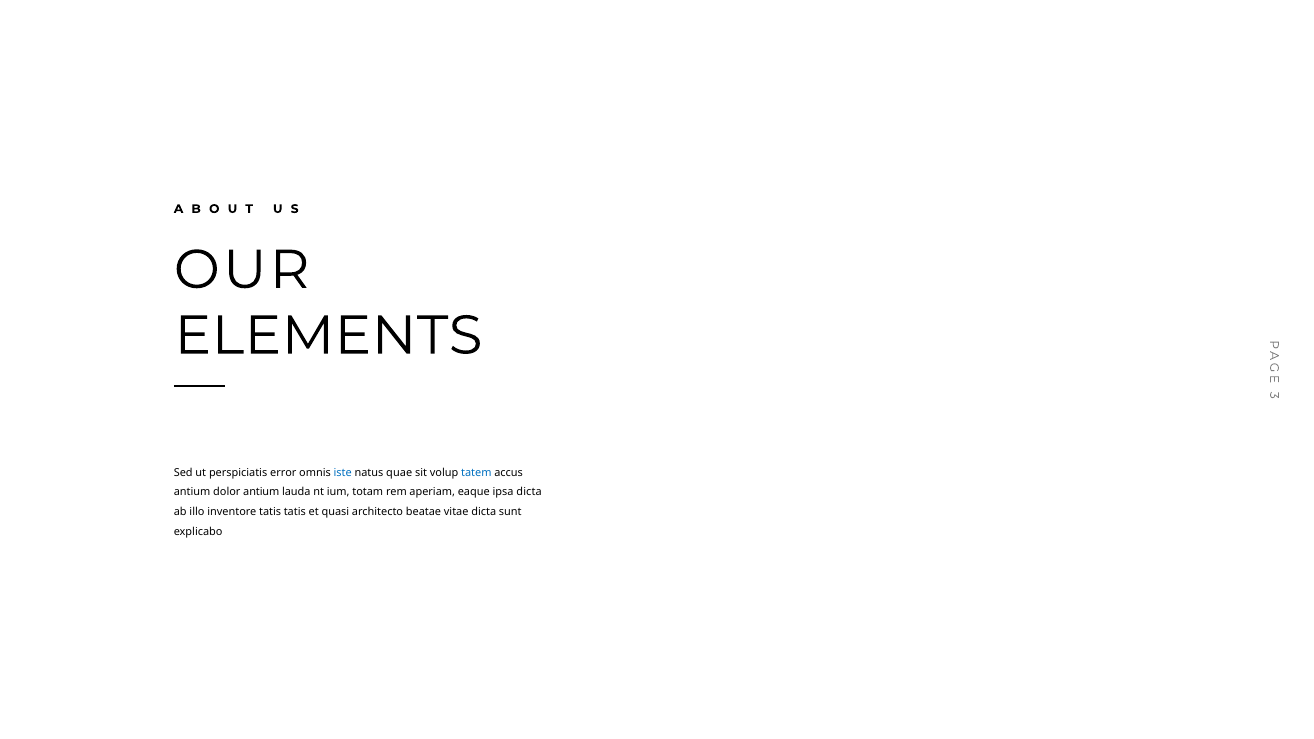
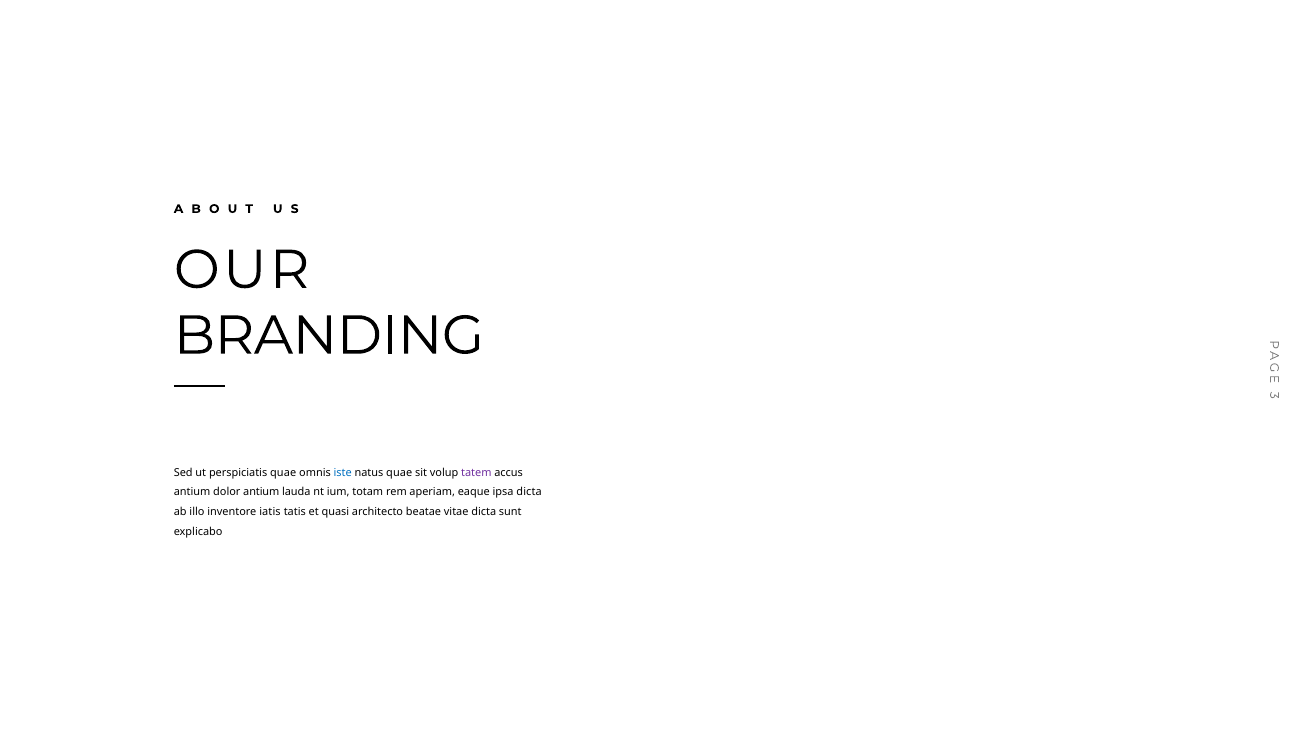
ELEMENTS: ELEMENTS -> BRANDING
perspiciatis error: error -> quae
tatem colour: blue -> purple
inventore tatis: tatis -> iatis
